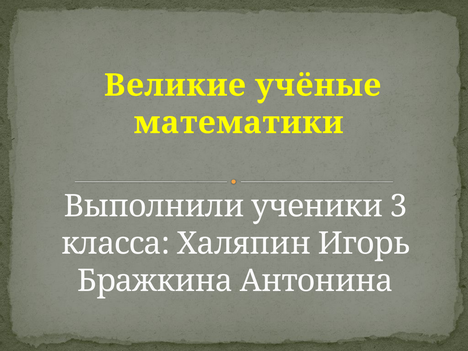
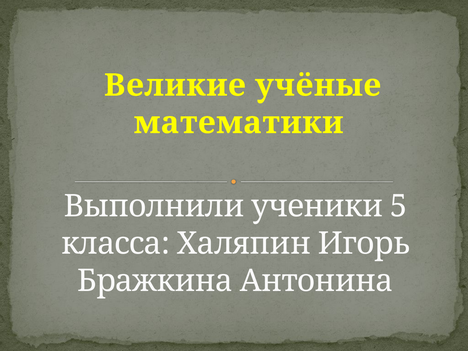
3: 3 -> 5
